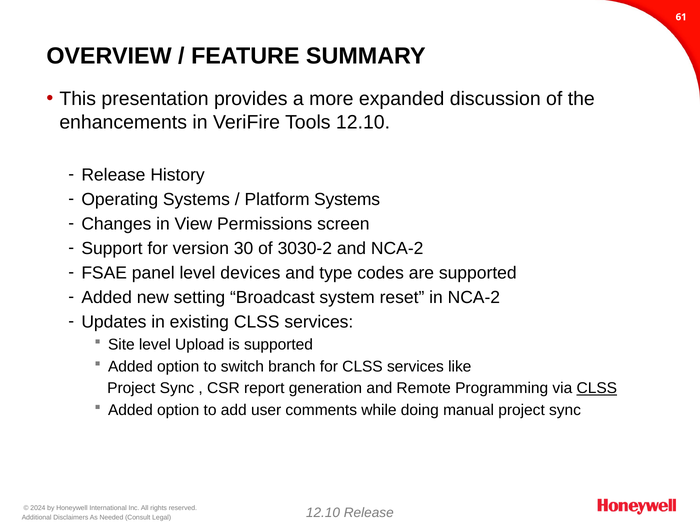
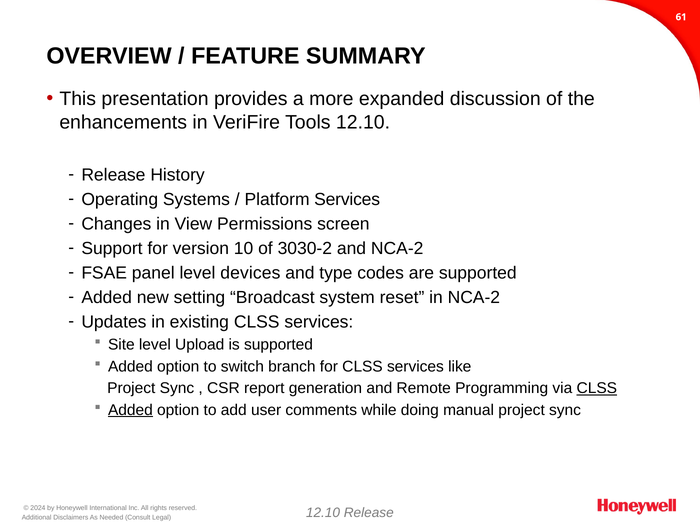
Platform Systems: Systems -> Services
30: 30 -> 10
Added at (130, 410) underline: none -> present
